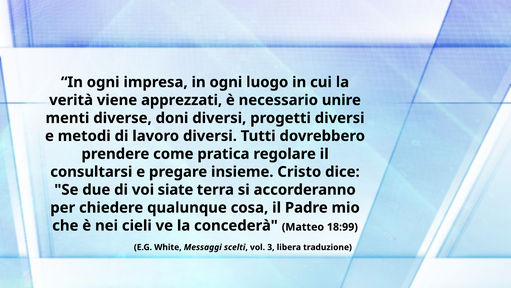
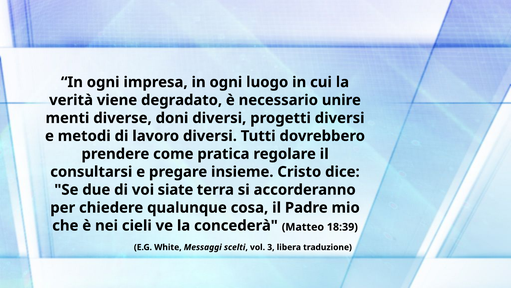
apprezzati: apprezzati -> degradato
18:99: 18:99 -> 18:39
